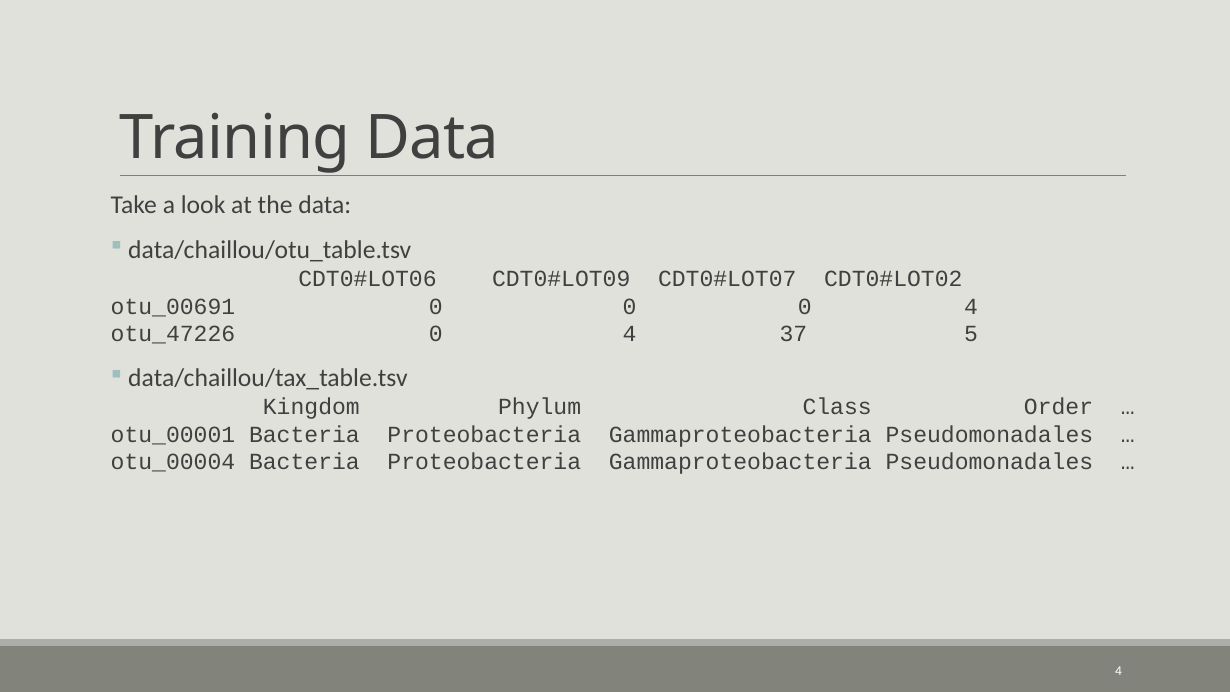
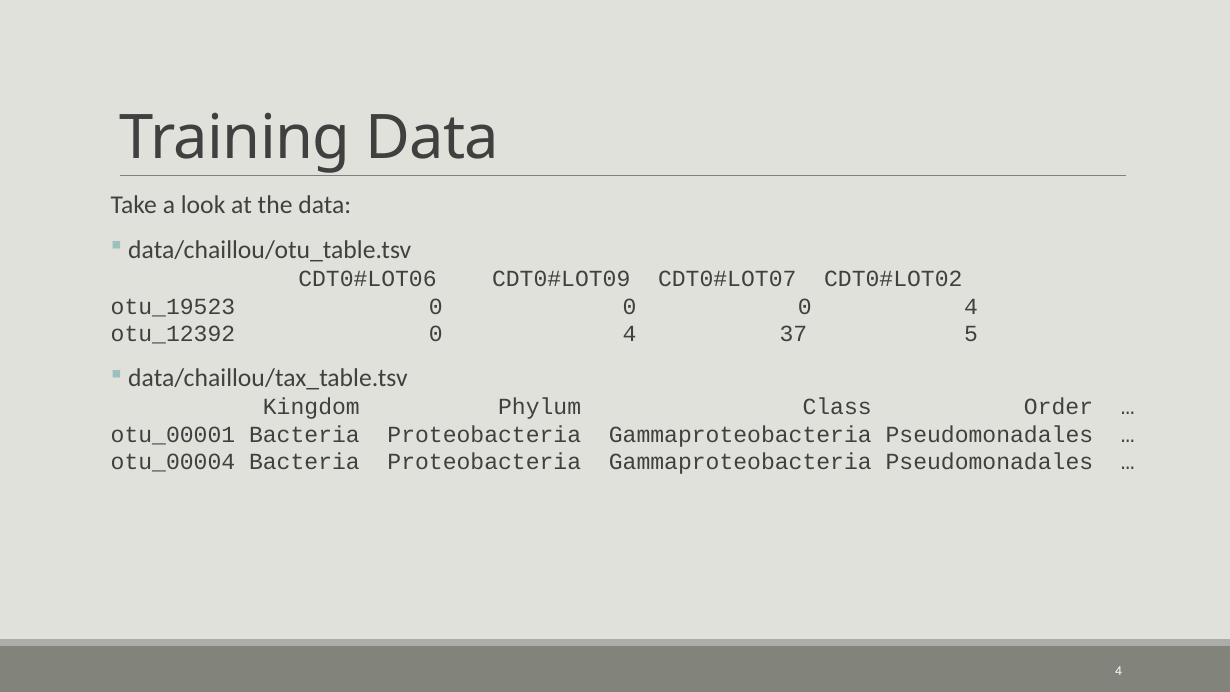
otu_00691: otu_00691 -> otu_19523
otu_47226: otu_47226 -> otu_12392
